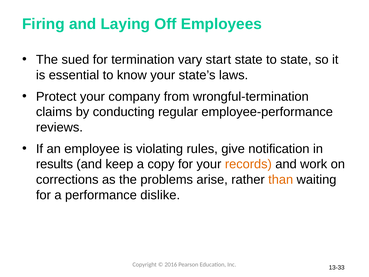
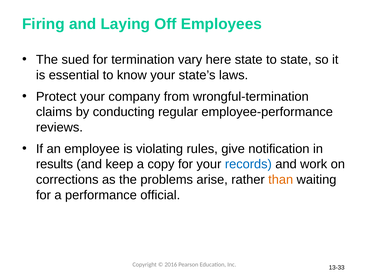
start: start -> here
records colour: orange -> blue
dislike: dislike -> official
